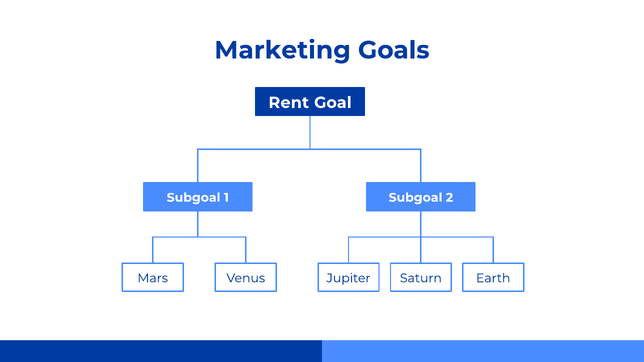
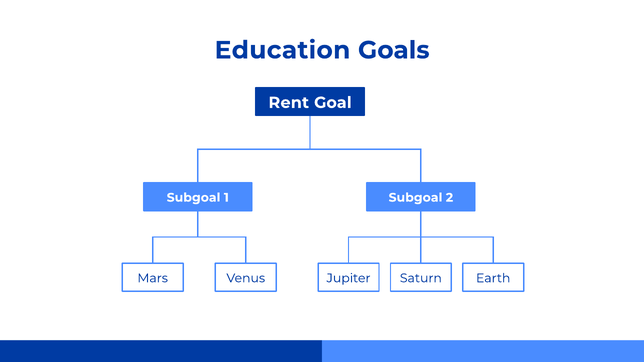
Marketing: Marketing -> Education
